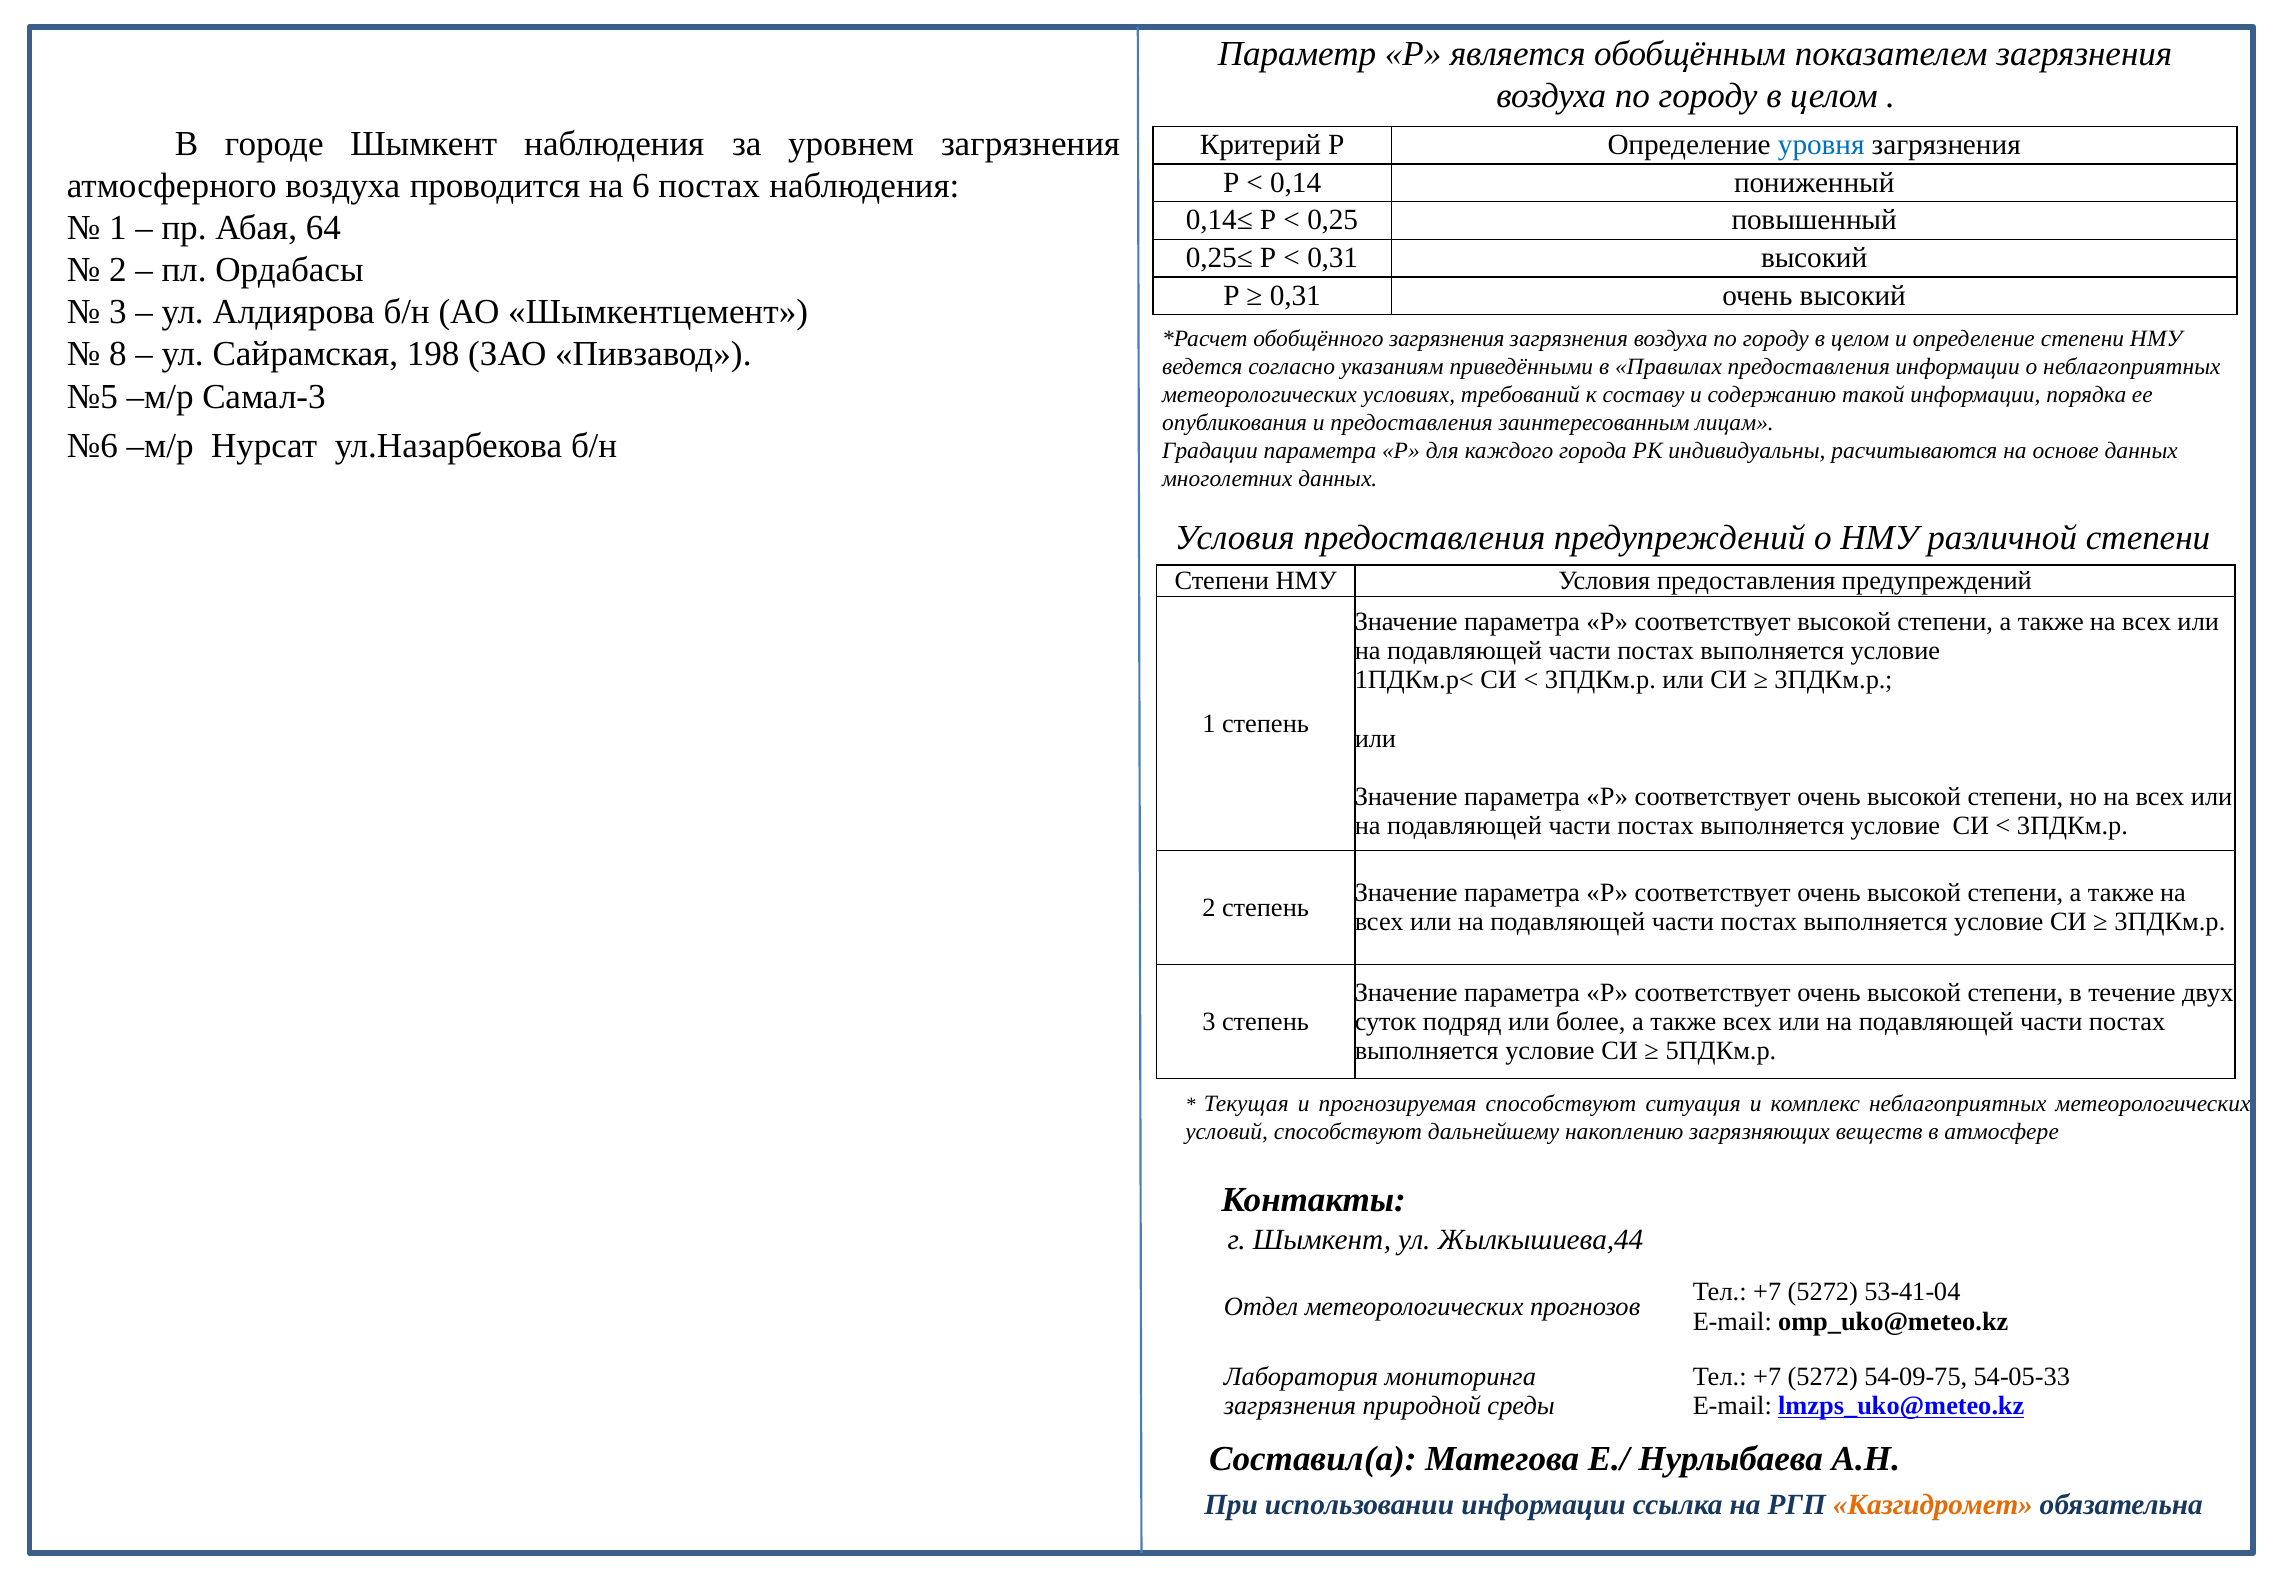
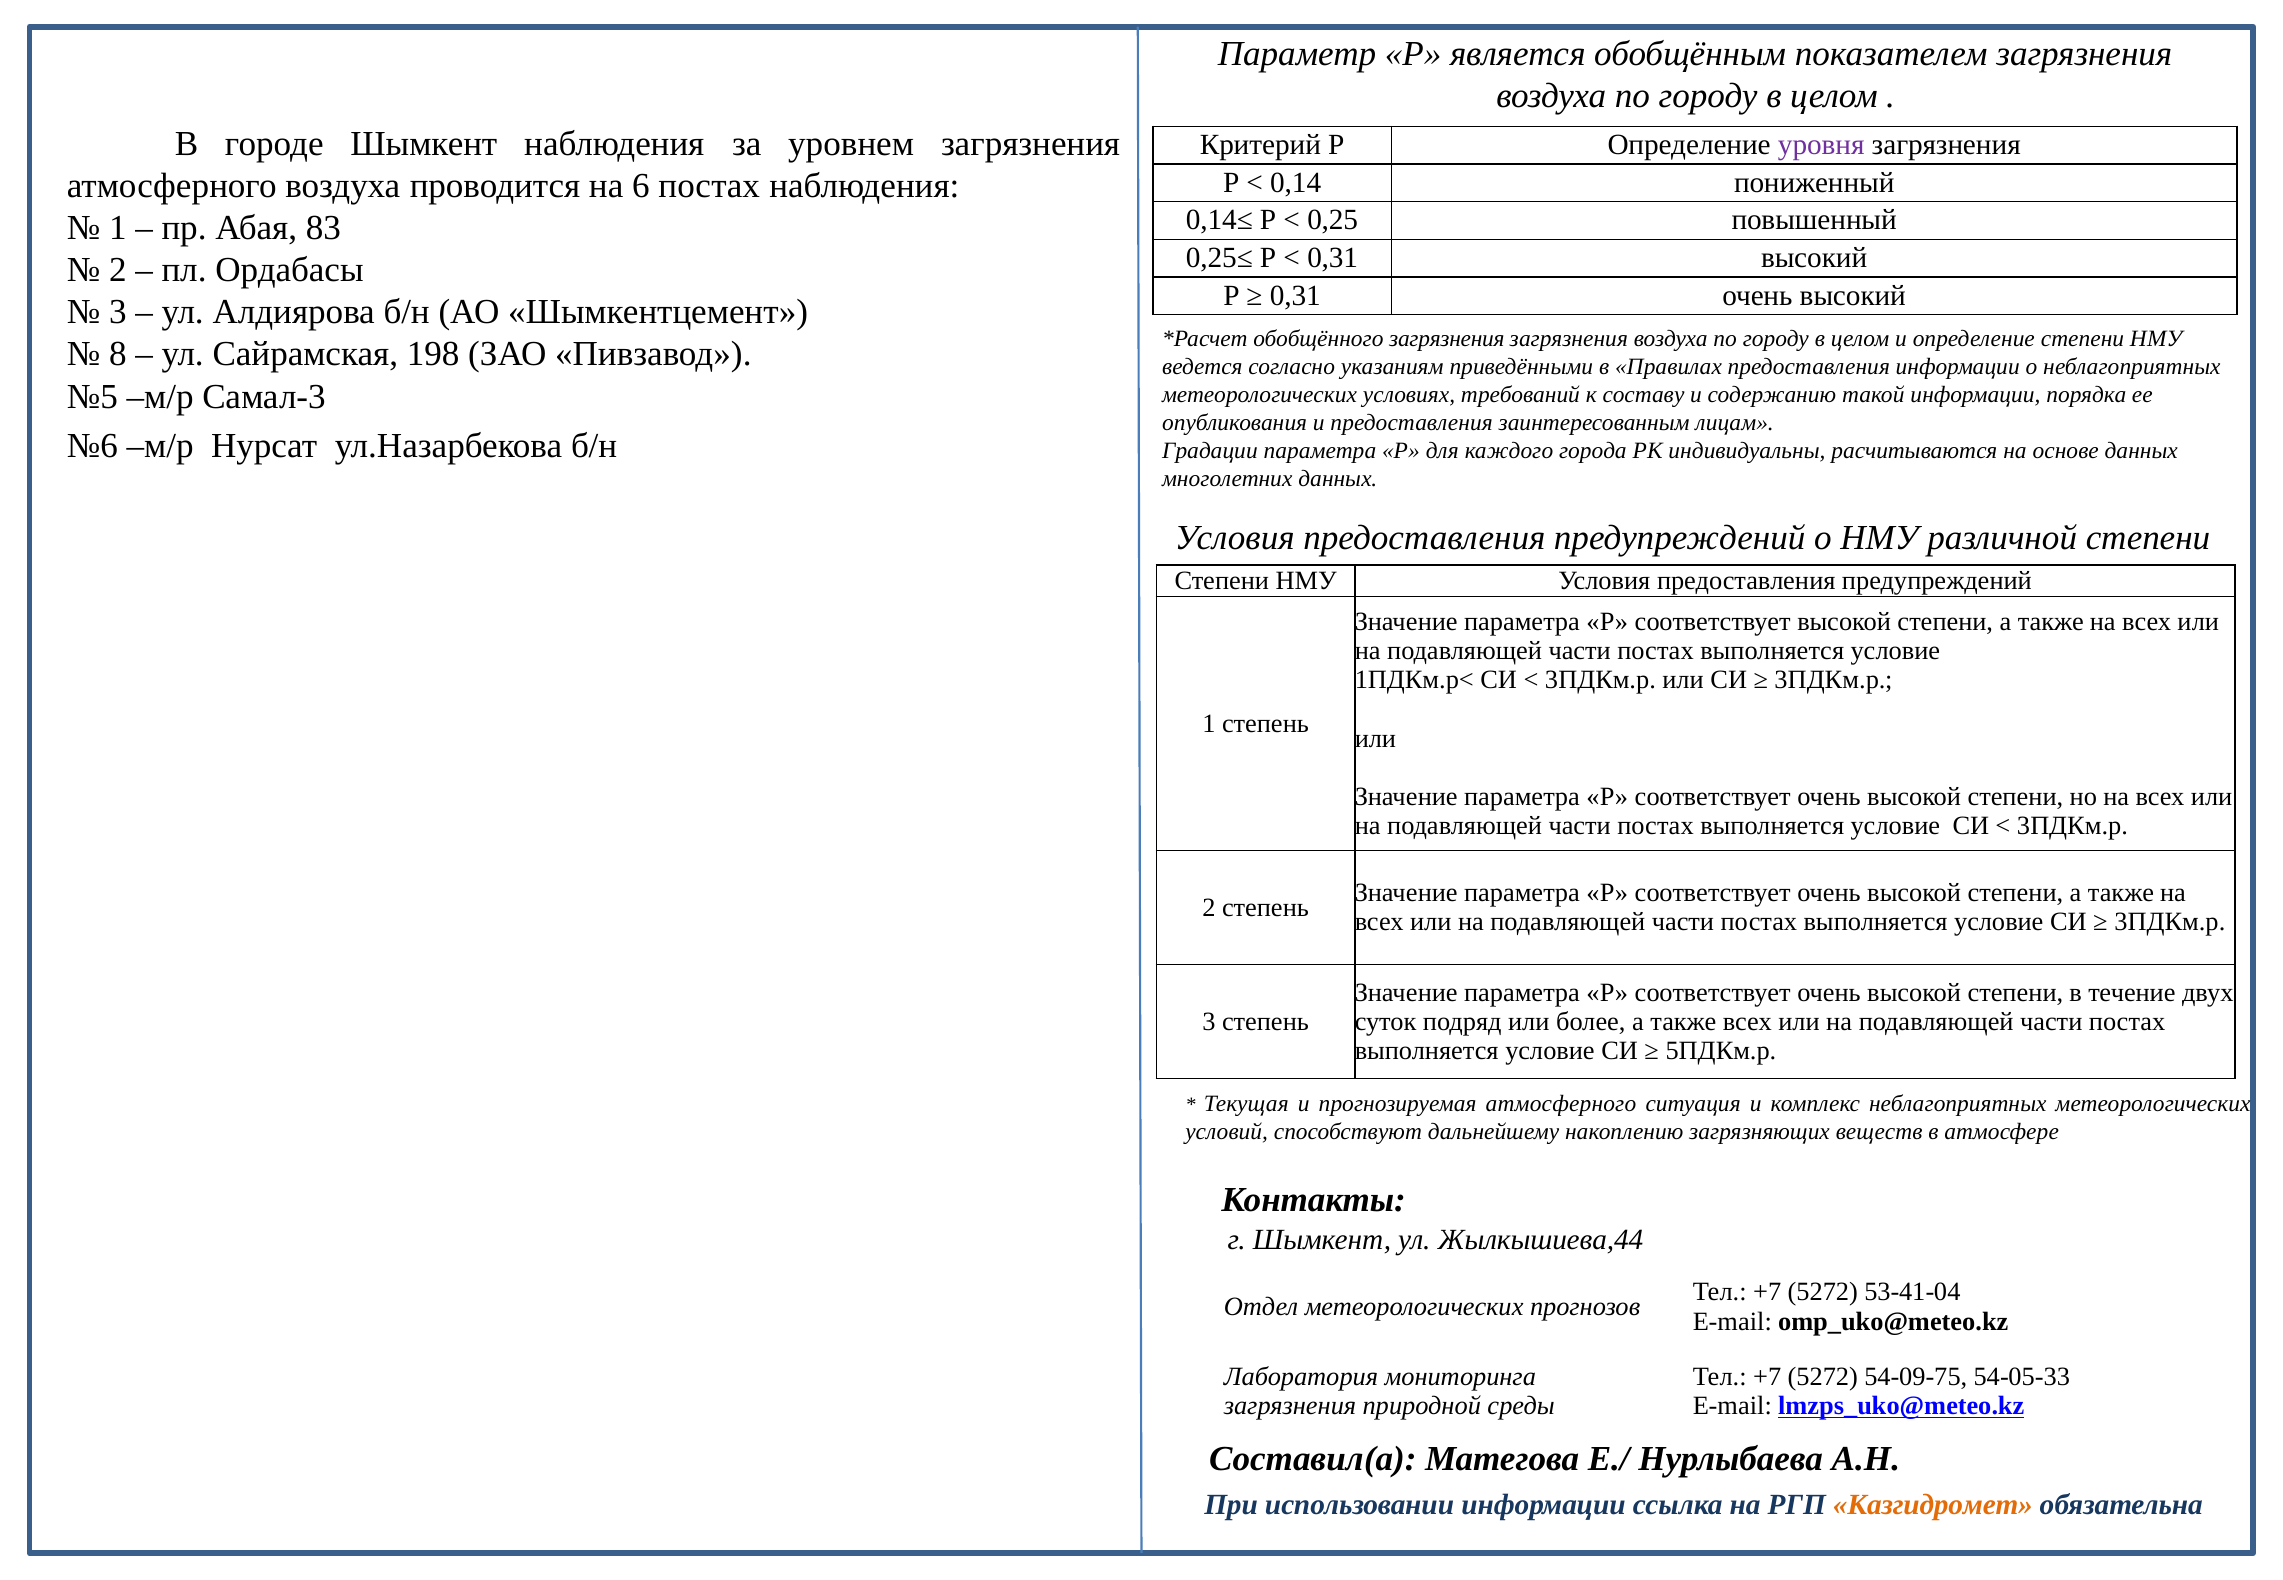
уровня colour: blue -> purple
64: 64 -> 83
прогнозируемая способствуют: способствуют -> атмосферного
